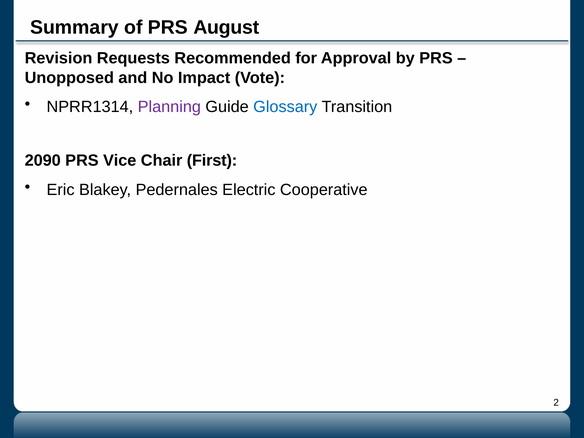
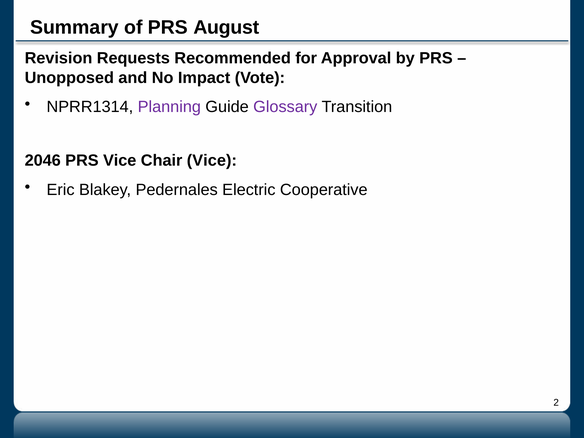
Glossary colour: blue -> purple
2090: 2090 -> 2046
Chair First: First -> Vice
